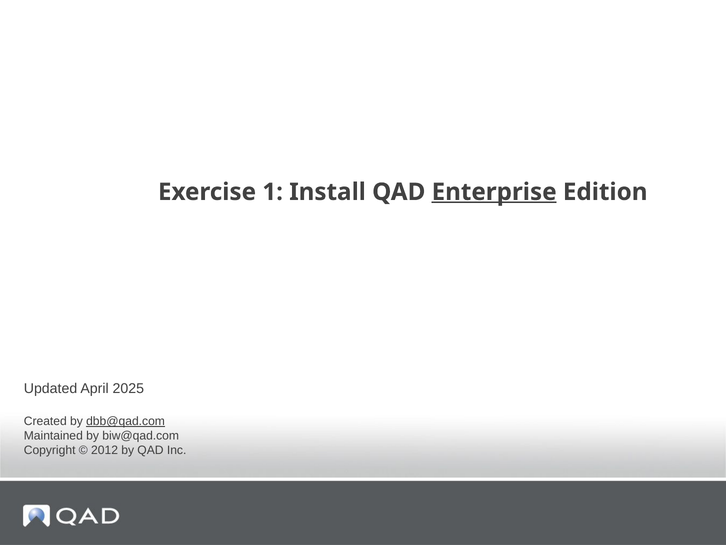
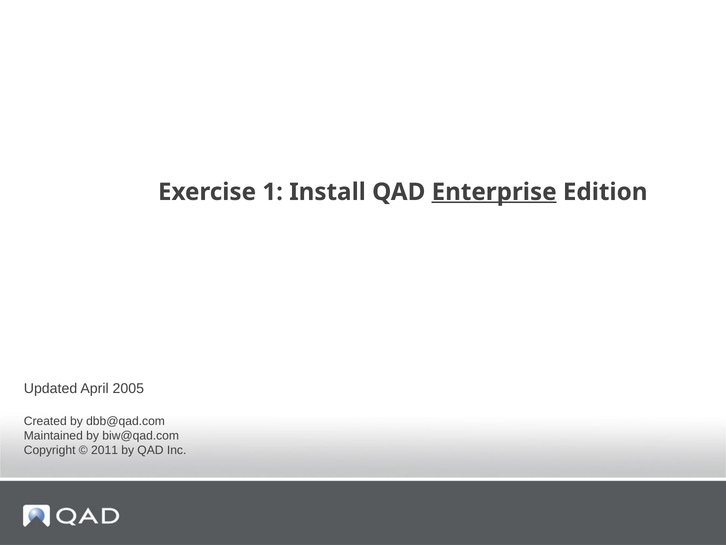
2025: 2025 -> 2005
dbb@qad.com underline: present -> none
2012: 2012 -> 2011
